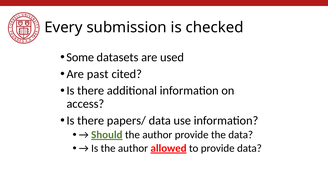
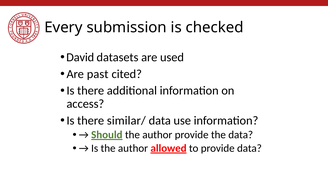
Some: Some -> David
papers/: papers/ -> similar/
